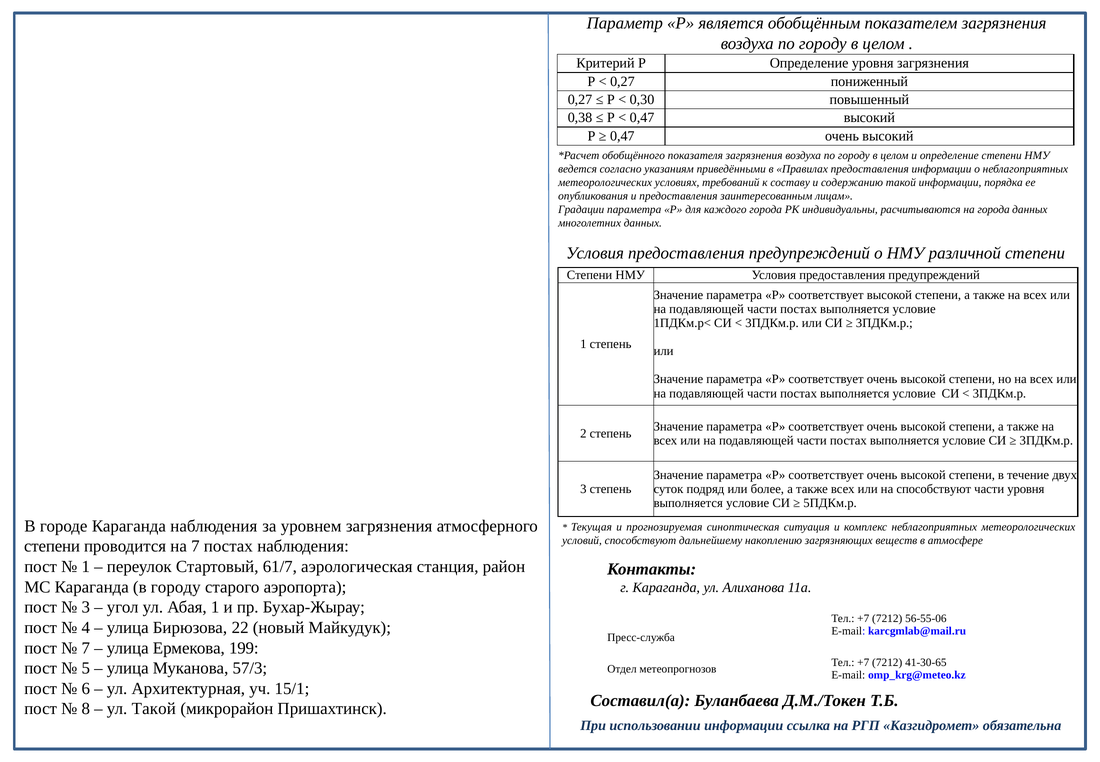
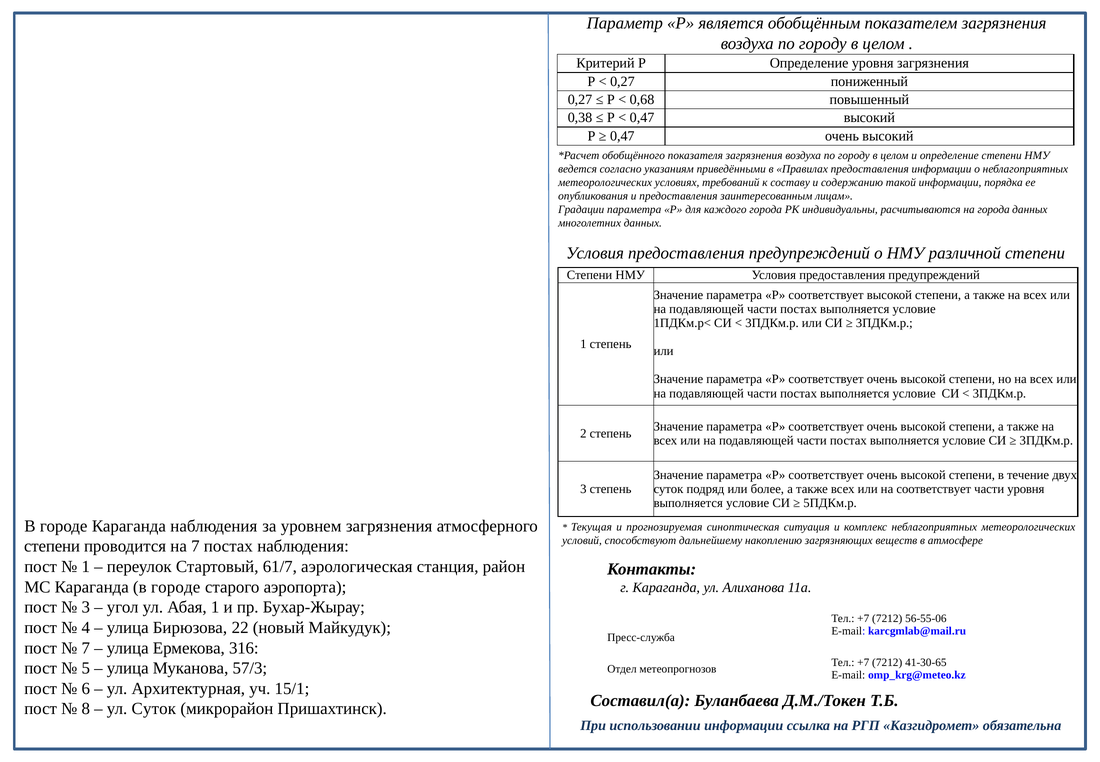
0,30: 0,30 -> 0,68
на способствуют: способствуют -> соответствует
Караганда в городу: городу -> городе
199: 199 -> 316
ул Такой: Такой -> Суток
